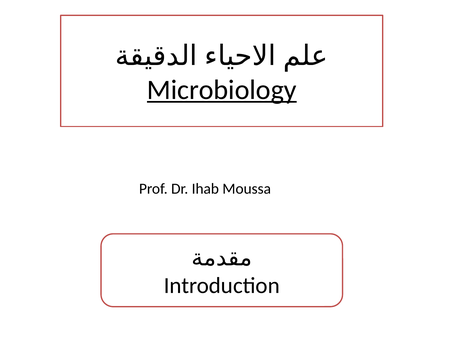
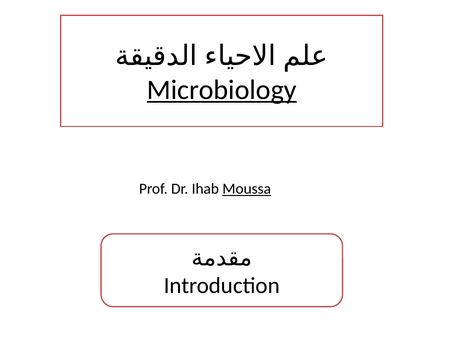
Moussa underline: none -> present
